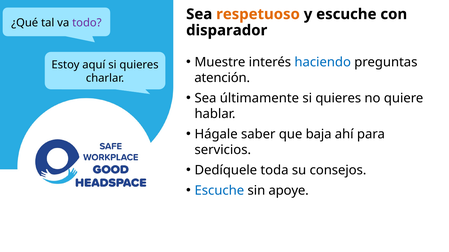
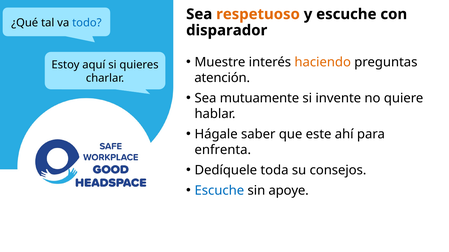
todo colour: purple -> blue
haciendo colour: blue -> orange
últimamente: últimamente -> mutuamente
quieres at (338, 98): quieres -> invente
baja: baja -> este
servicios: servicios -> enfrenta
